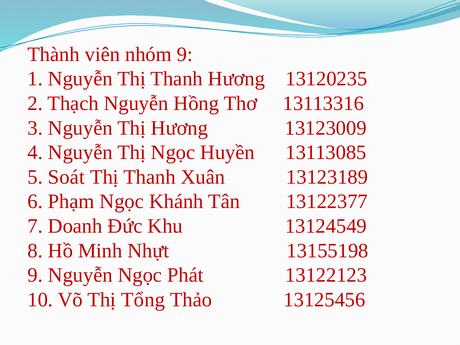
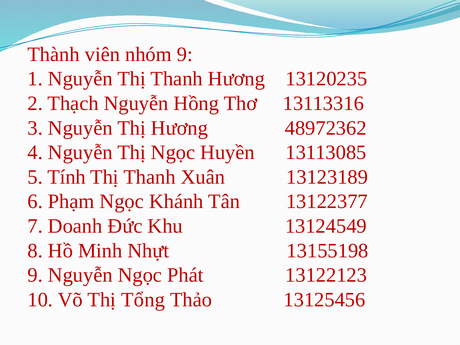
13123009: 13123009 -> 48972362
Soát: Soát -> Tính
